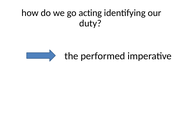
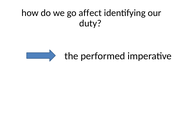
acting: acting -> affect
